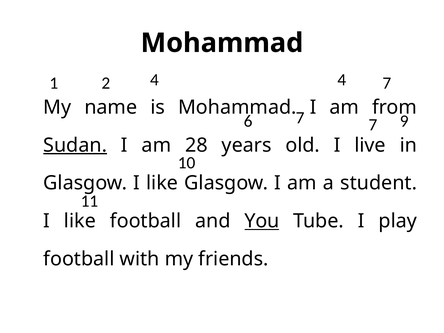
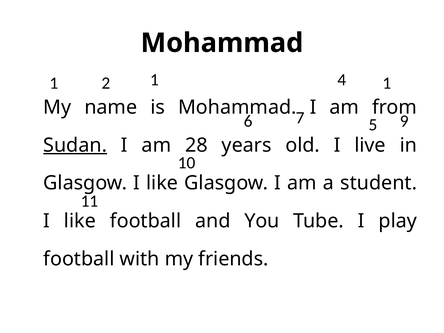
2 4: 4 -> 1
4 7: 7 -> 1
7 7: 7 -> 5
You underline: present -> none
